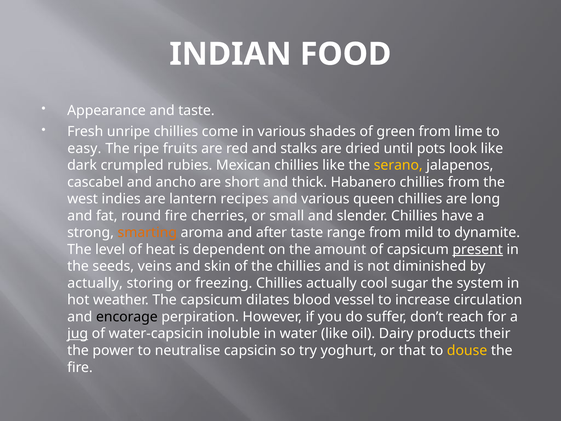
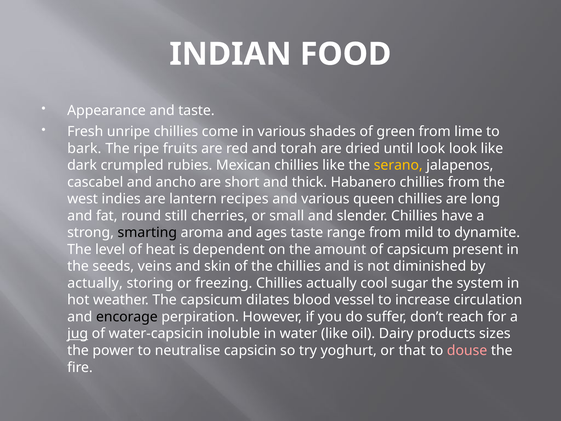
easy: easy -> bark
stalks: stalks -> torah
until pots: pots -> look
round fire: fire -> still
smarting colour: orange -> black
after: after -> ages
present underline: present -> none
their: their -> sizes
douse colour: yellow -> pink
